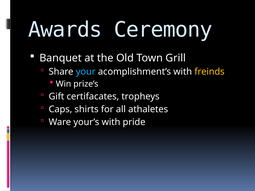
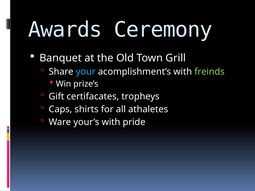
freinds colour: yellow -> light green
